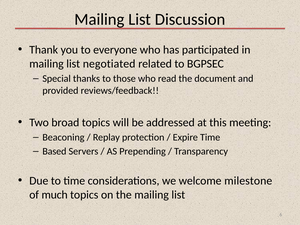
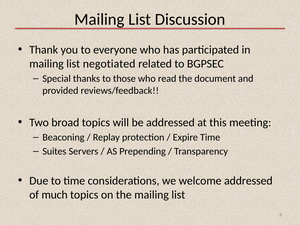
Based: Based -> Suites
welcome milestone: milestone -> addressed
